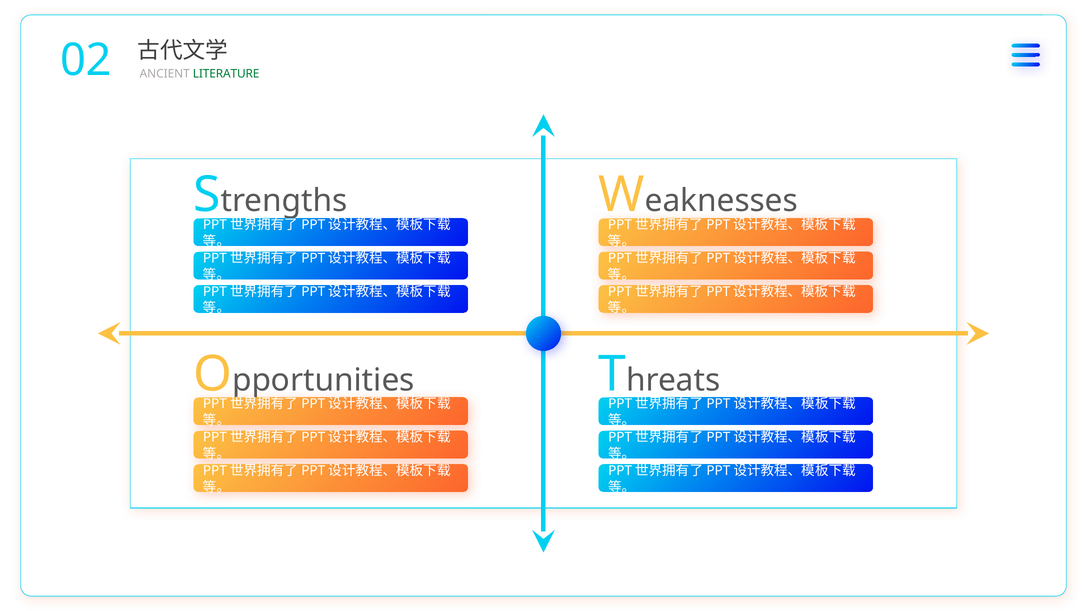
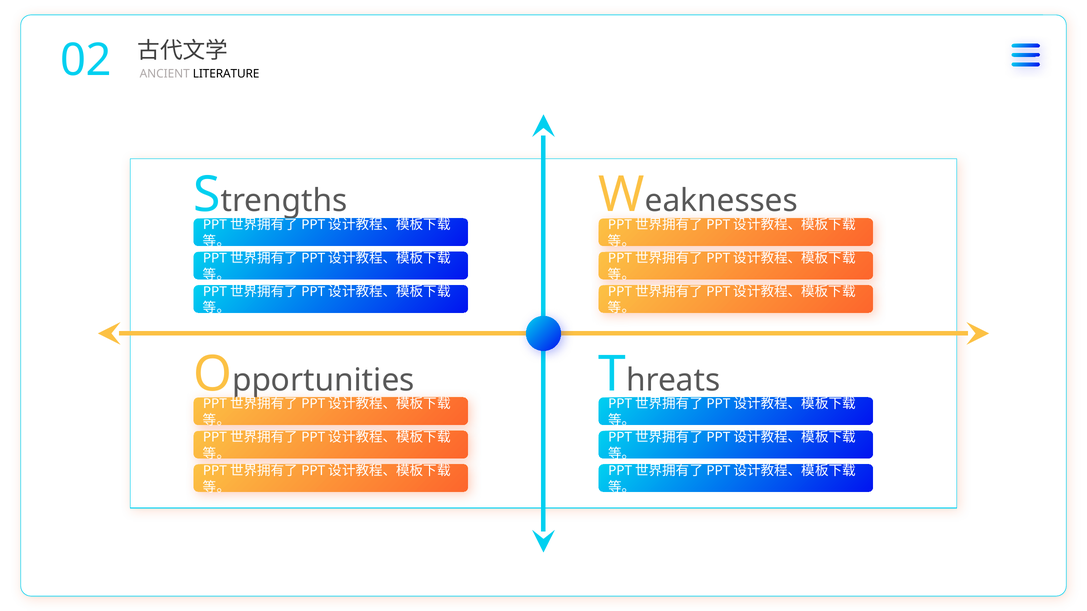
LITERATURE colour: green -> black
